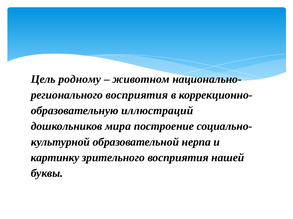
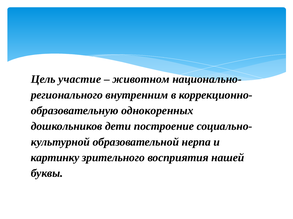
родному: родному -> участие
восприятия at (137, 95): восприятия -> внутренним
иллюстраций: иллюстраций -> однокоренных
мира: мира -> дети
